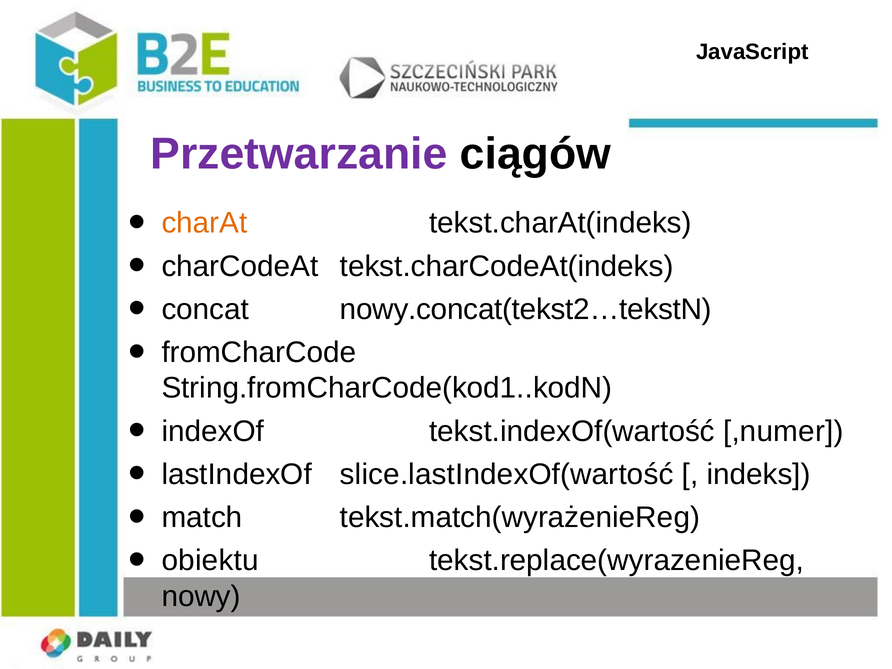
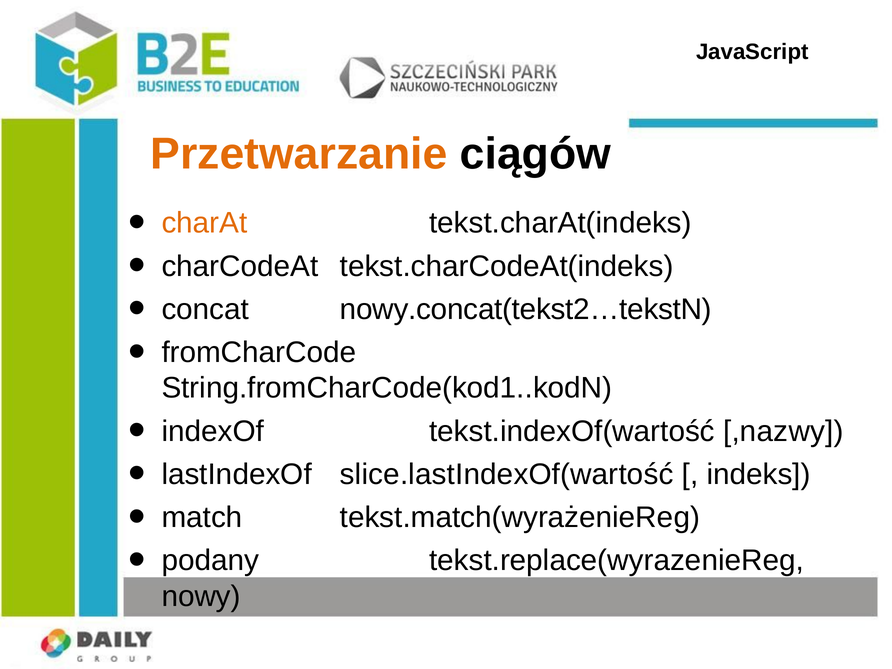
Przetwarzanie colour: purple -> orange
,numer: ,numer -> ,nazwy
obiektu: obiektu -> podany
